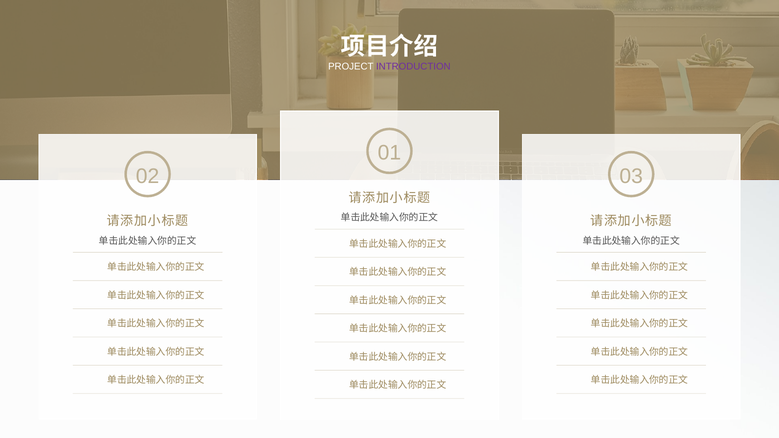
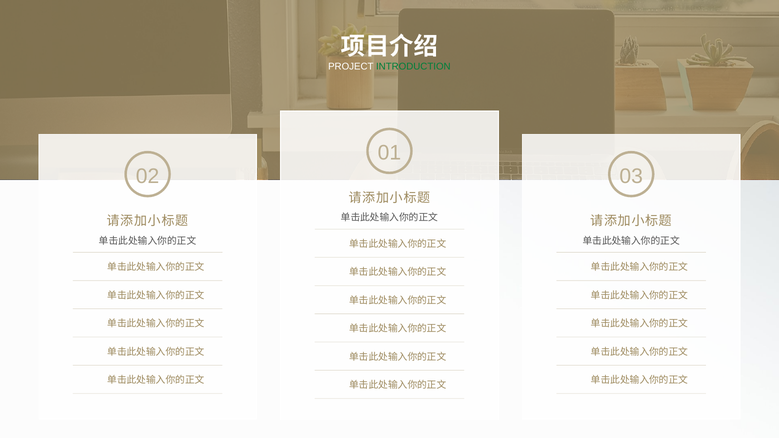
INTRODUCTION colour: purple -> green
